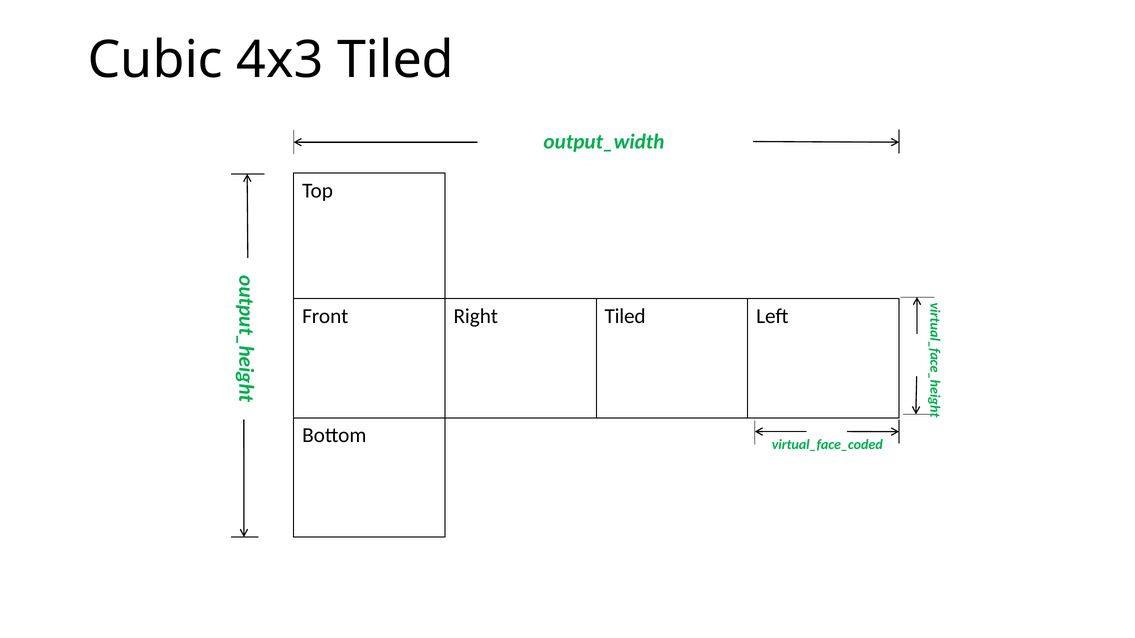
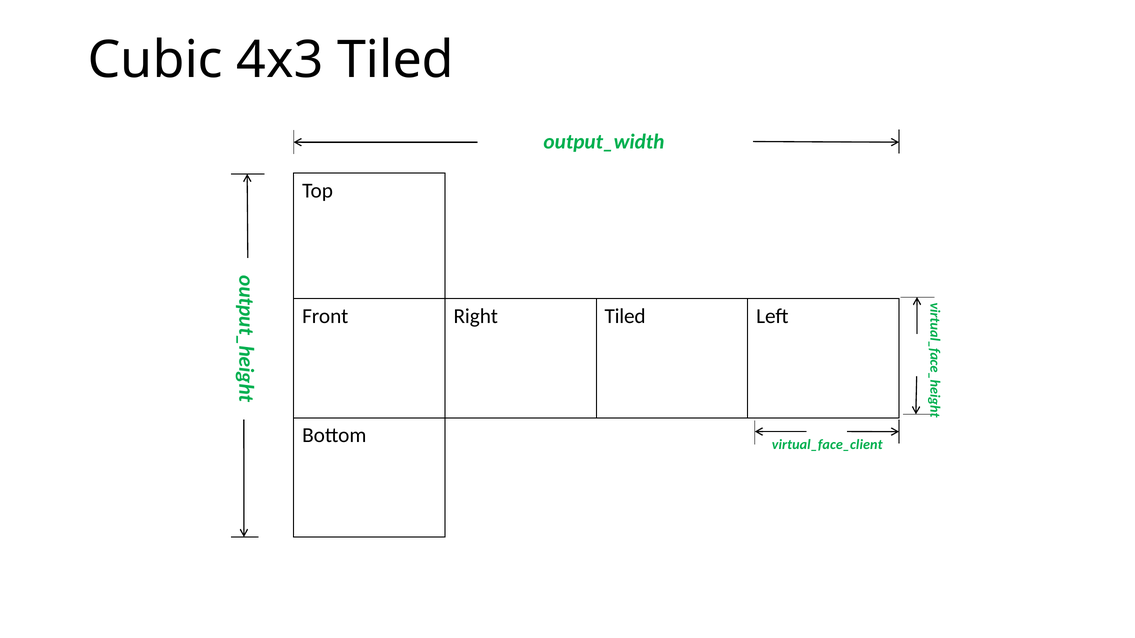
virtual_face_coded: virtual_face_coded -> virtual_face_client
